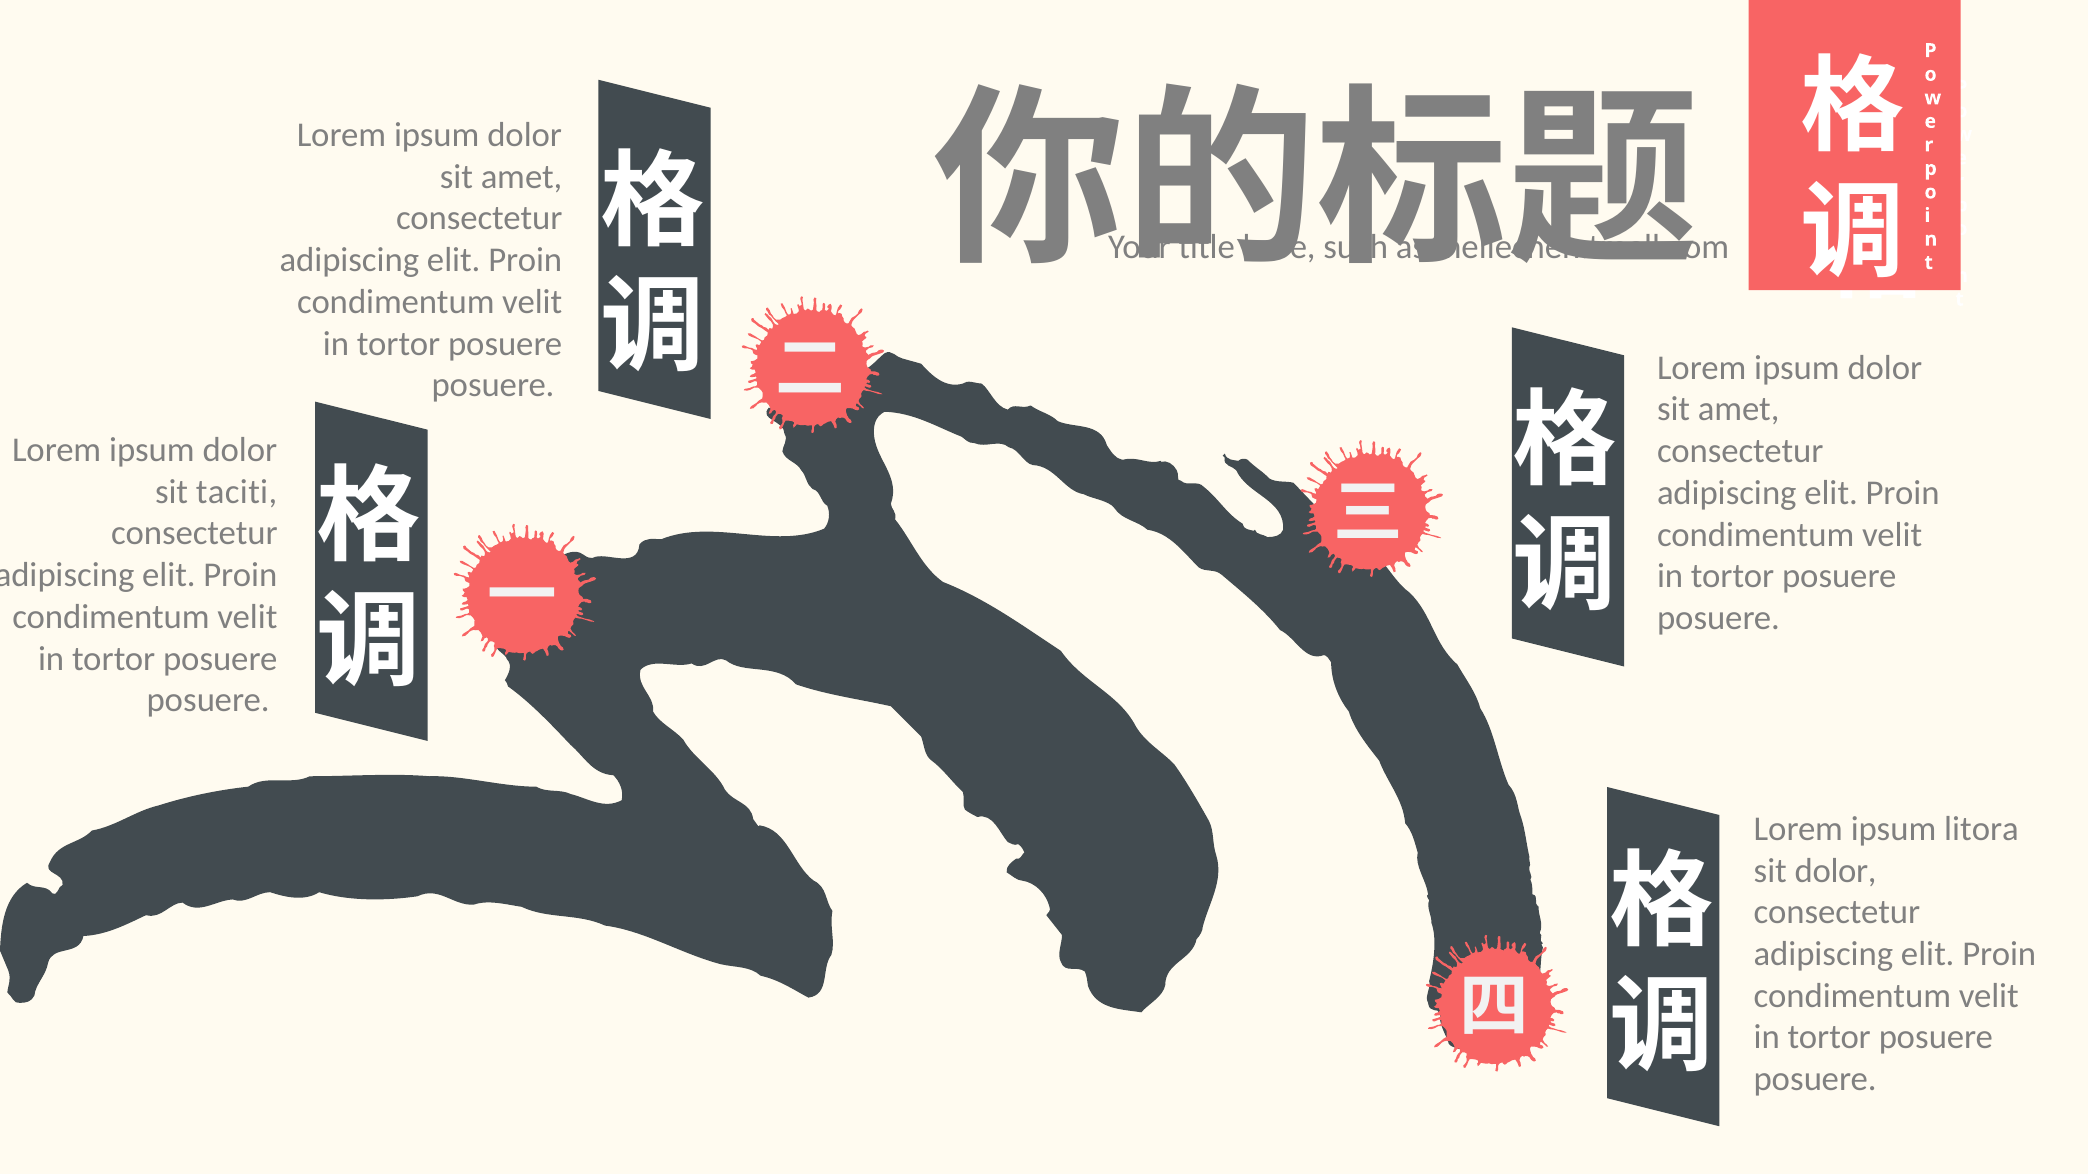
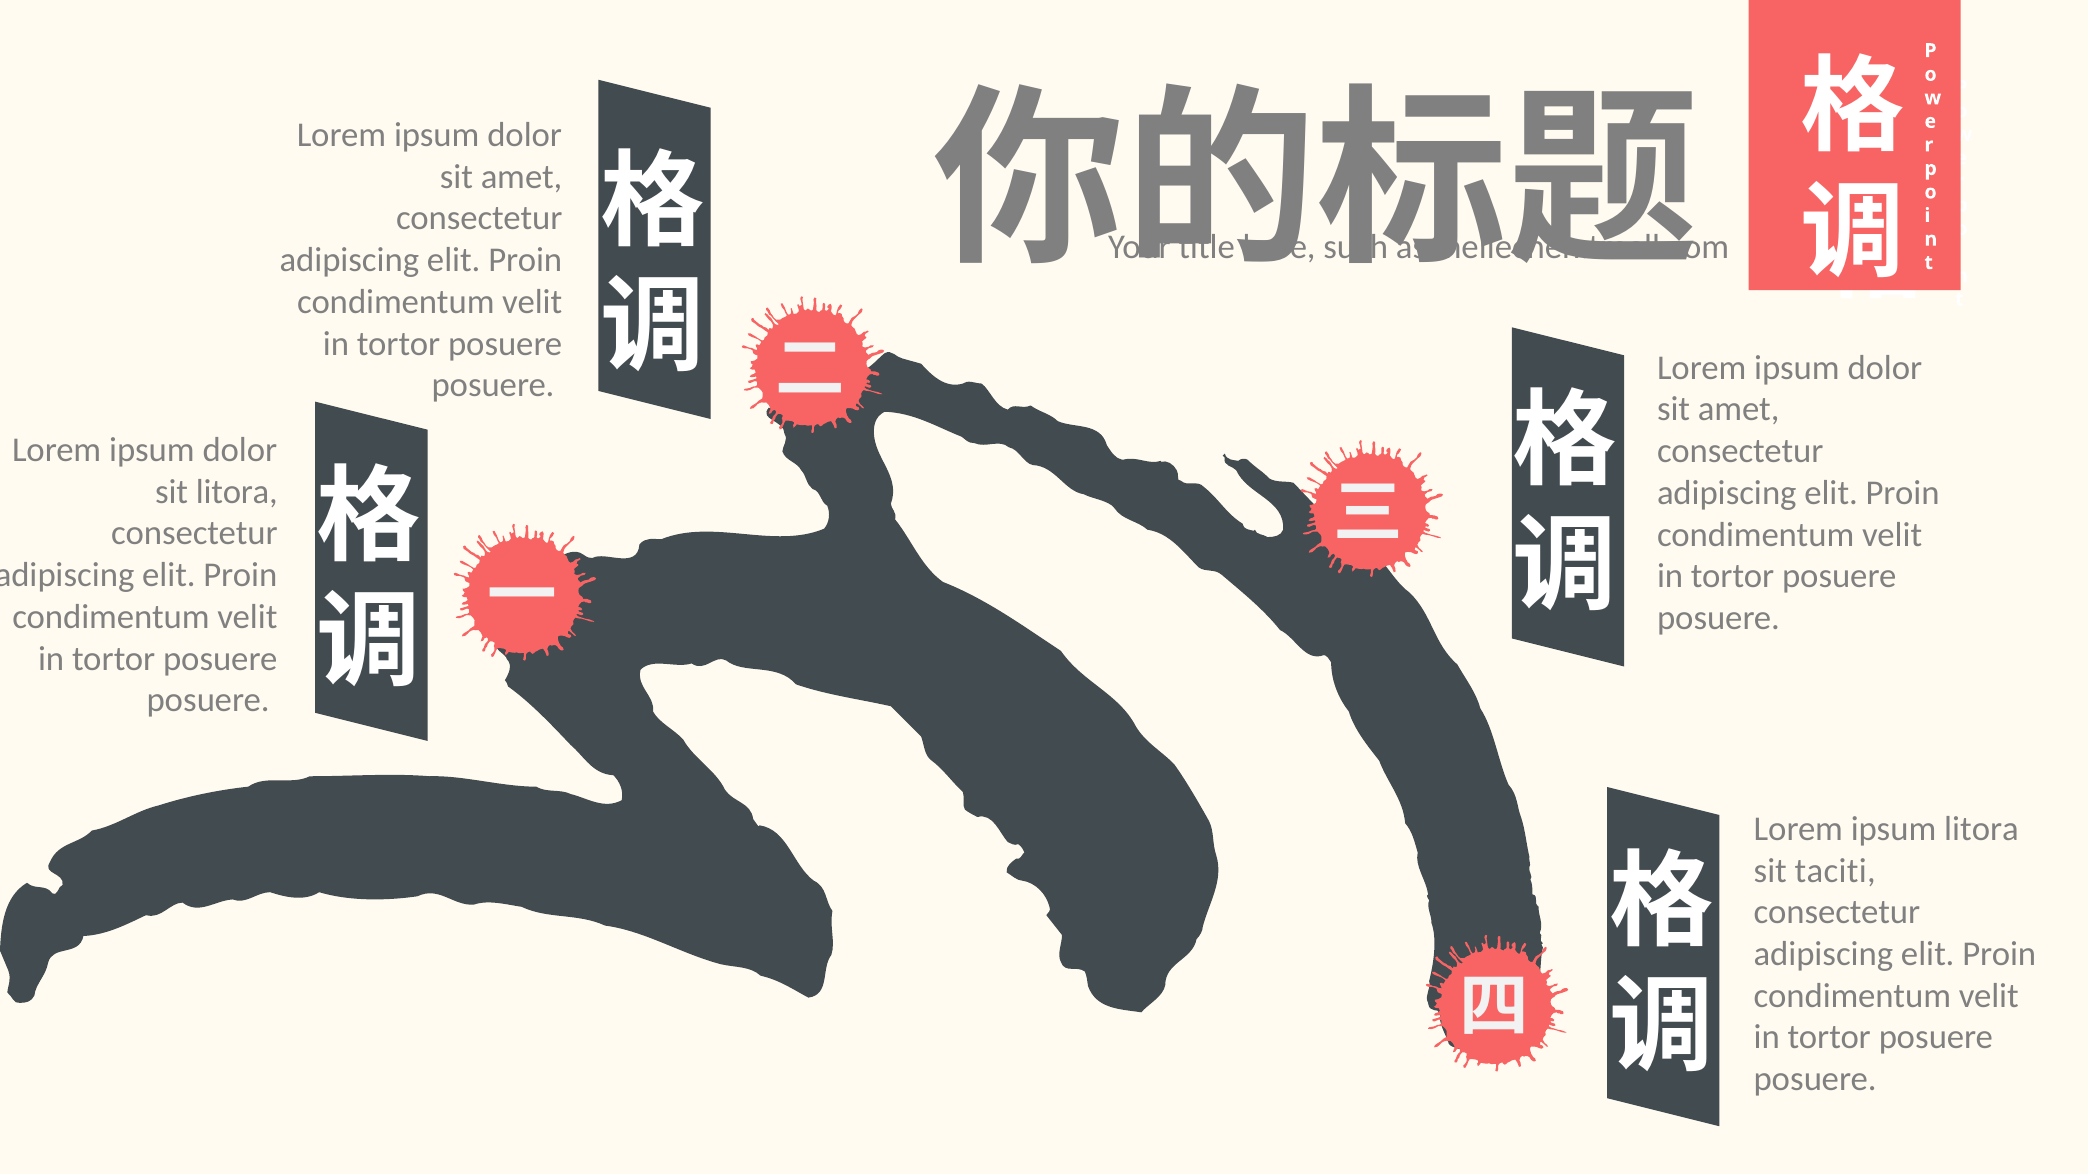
sit taciti: taciti -> litora
sit dolor: dolor -> taciti
